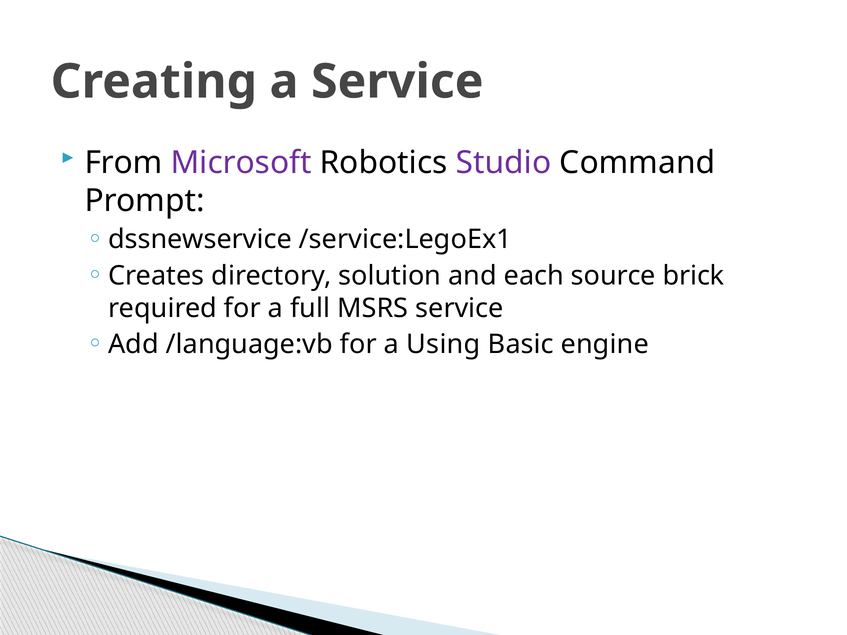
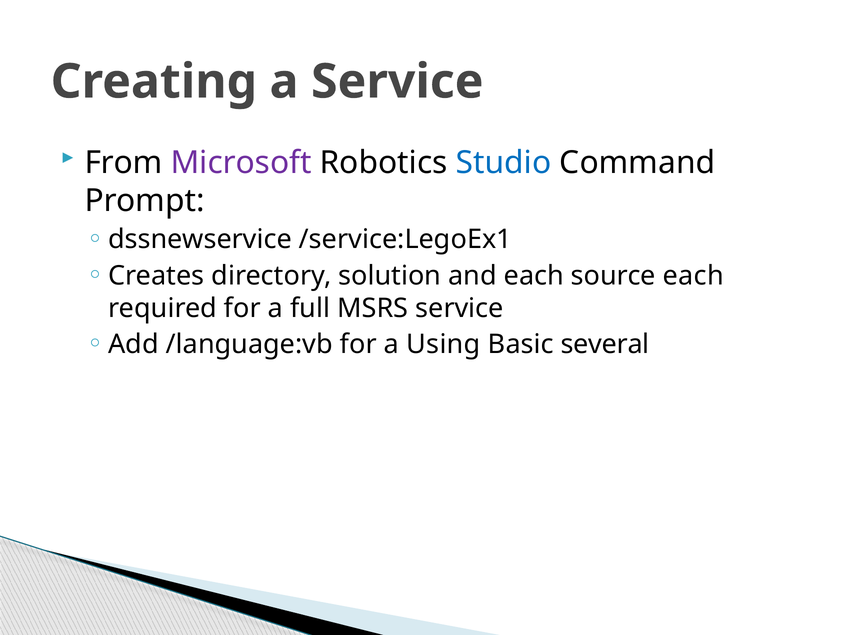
Studio colour: purple -> blue
source brick: brick -> each
engine: engine -> several
